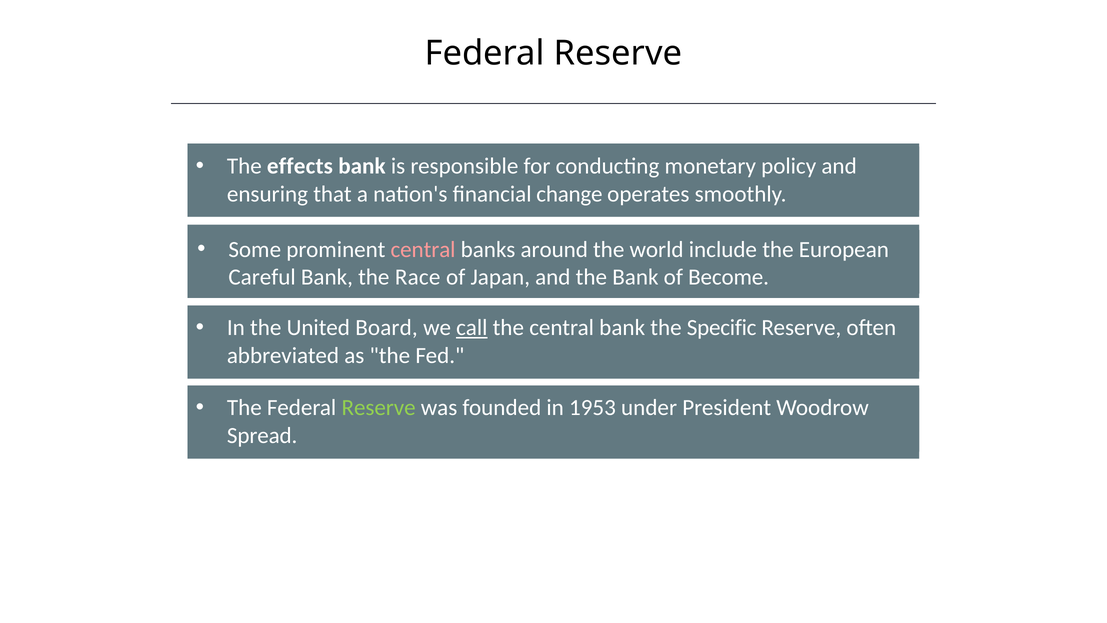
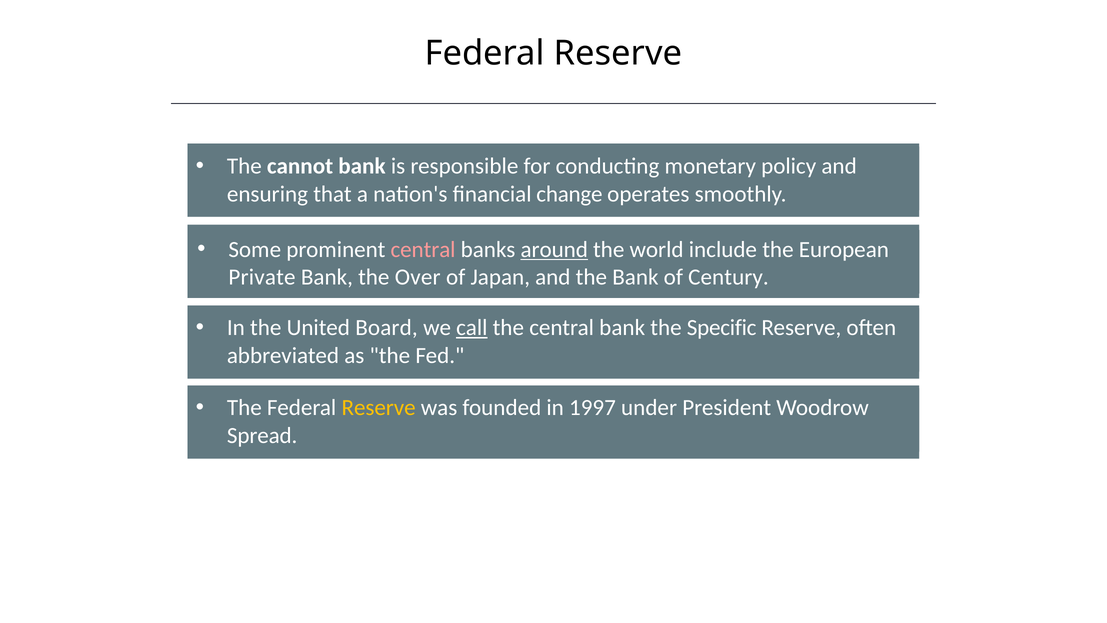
effects: effects -> cannot
around underline: none -> present
Careful: Careful -> Private
Race: Race -> Over
Become: Become -> Century
Reserve at (379, 408) colour: light green -> yellow
1953: 1953 -> 1997
